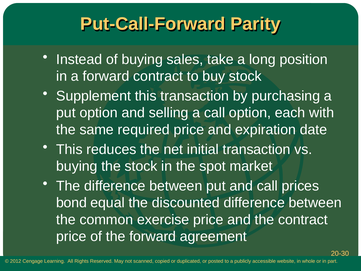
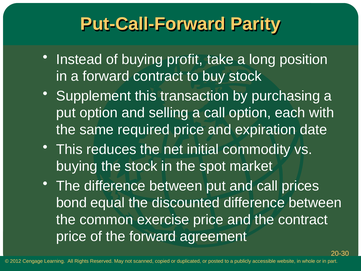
sales: sales -> profit
initial transaction: transaction -> commodity
